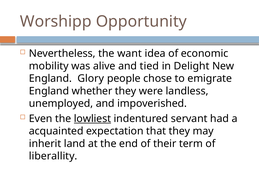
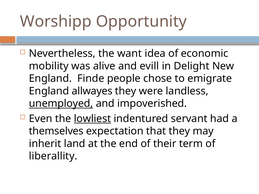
tied: tied -> evill
Glory: Glory -> Finde
whether: whether -> allwayes
unemployed underline: none -> present
acquainted: acquainted -> themselves
